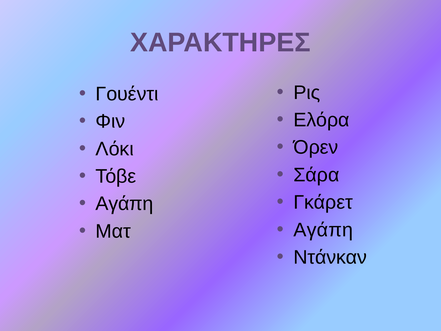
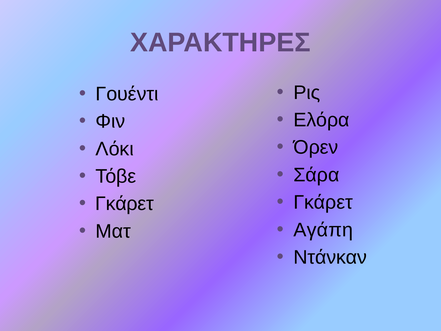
Αγάπη at (124, 204): Αγάπη -> Γκάρετ
